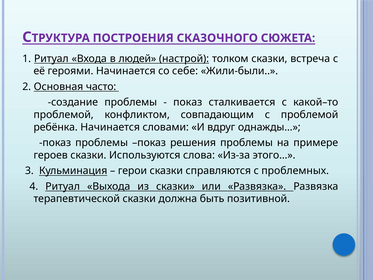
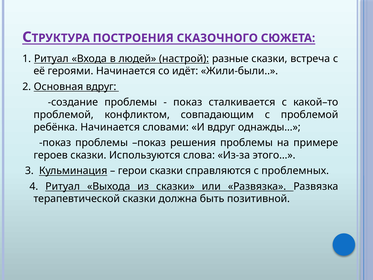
толком: толком -> разные
себе: себе -> идёт
Основная часто: часто -> вдруг
